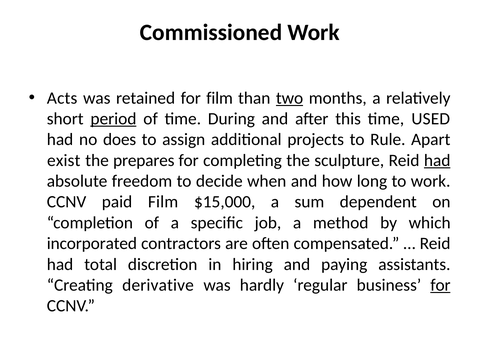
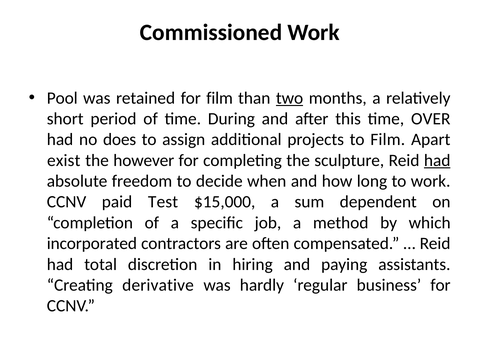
Acts: Acts -> Pool
period underline: present -> none
USED: USED -> OVER
to Rule: Rule -> Film
prepares: prepares -> however
paid Film: Film -> Test
for at (440, 285) underline: present -> none
